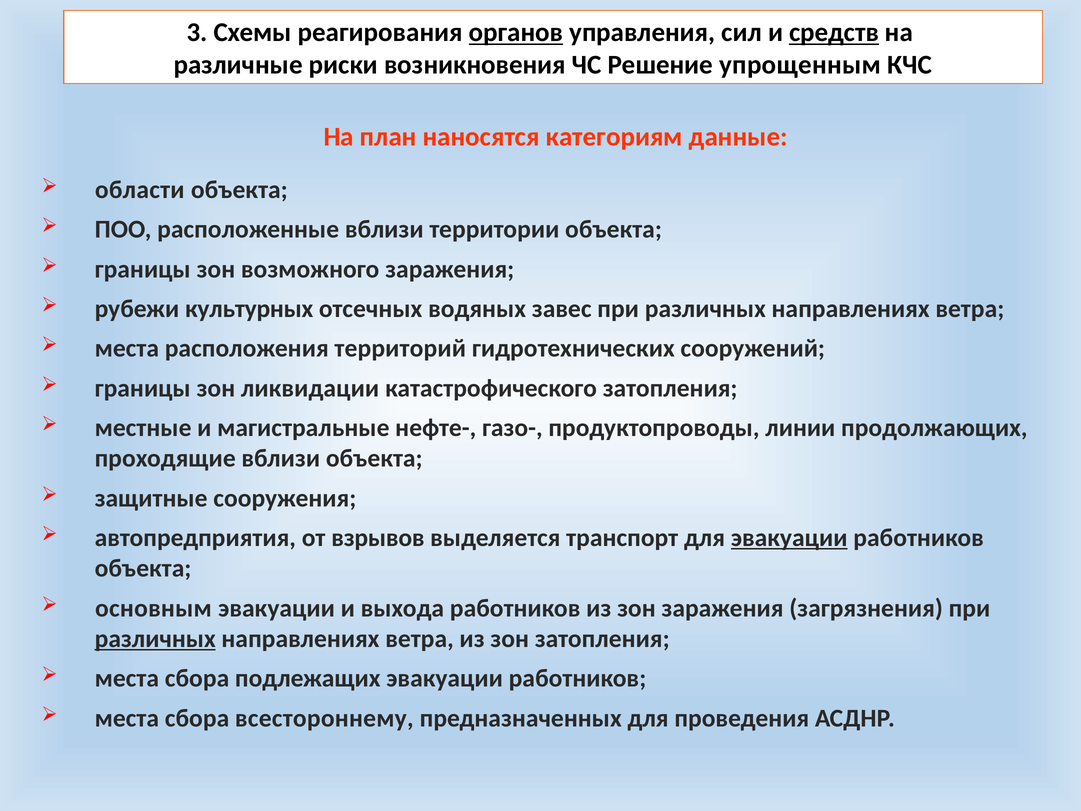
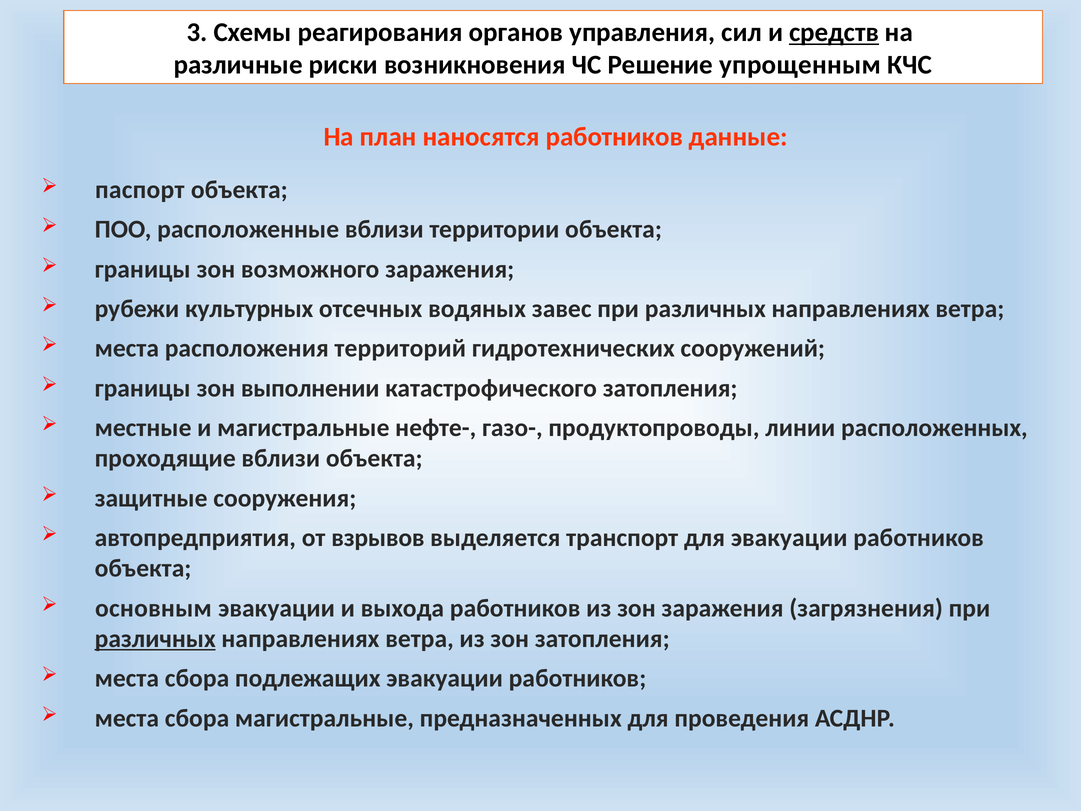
органов underline: present -> none
наносятся категориям: категориям -> работников
области: области -> паспорт
ликвидации: ликвидации -> выполнении
продолжающих: продолжающих -> расположенных
эвакуации at (789, 538) underline: present -> none
сбора всестороннему: всестороннему -> магистральные
